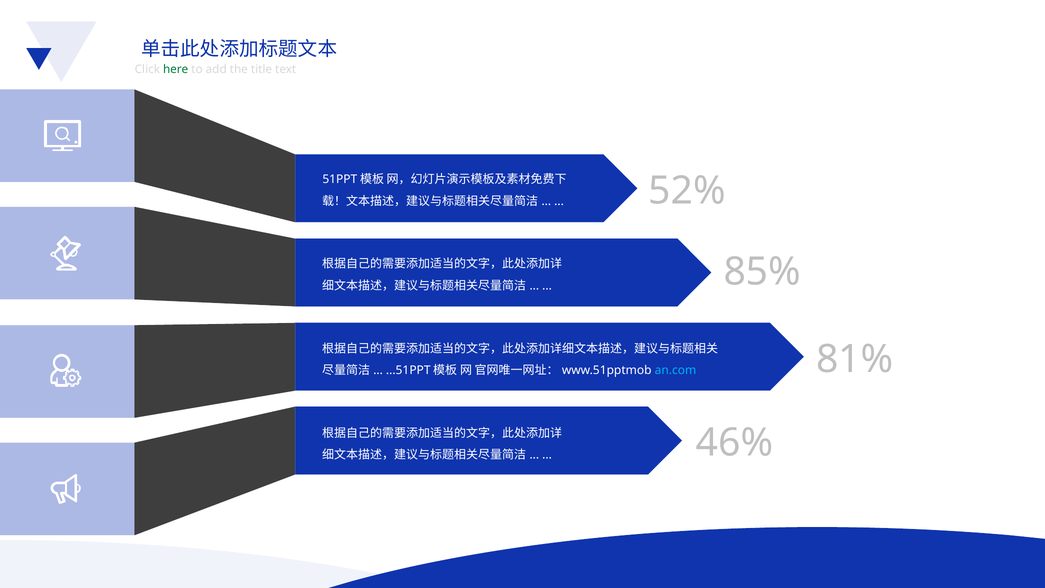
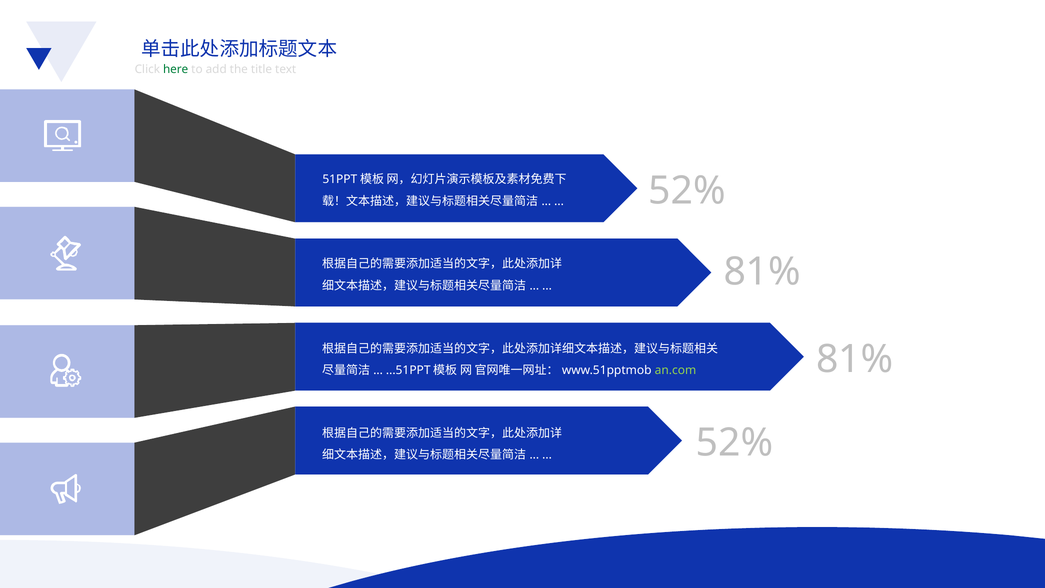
85% at (762, 272): 85% -> 81%
an.com colour: light blue -> light green
46% at (734, 443): 46% -> 52%
